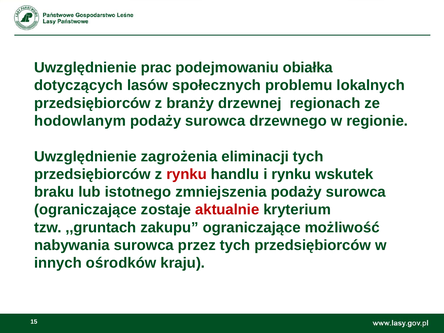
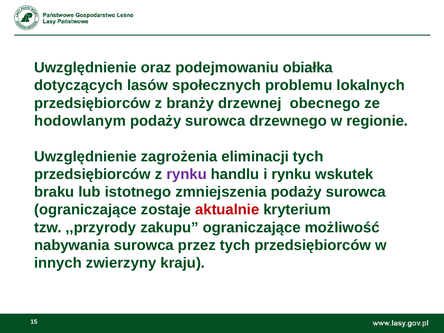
prac: prac -> oraz
regionach: regionach -> obecnego
rynku at (187, 174) colour: red -> purple
,,gruntach: ,,gruntach -> ,,przyrody
ośrodków: ośrodków -> zwierzyny
